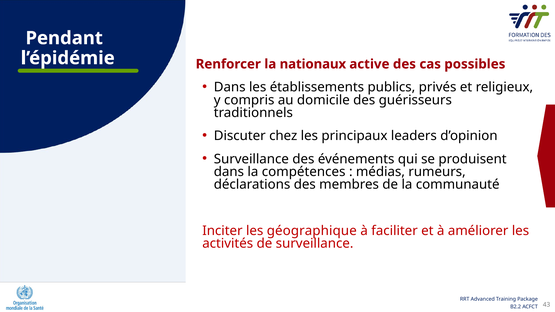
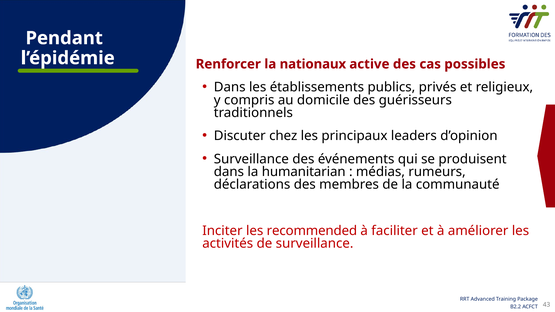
compétences: compétences -> humanitarian
géographique: géographique -> recommended
